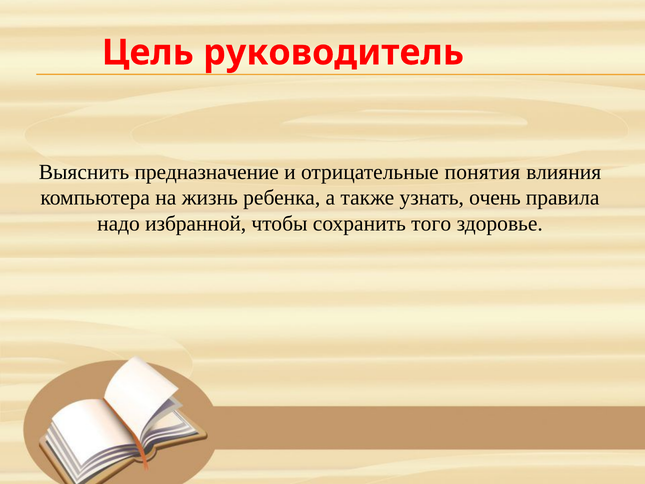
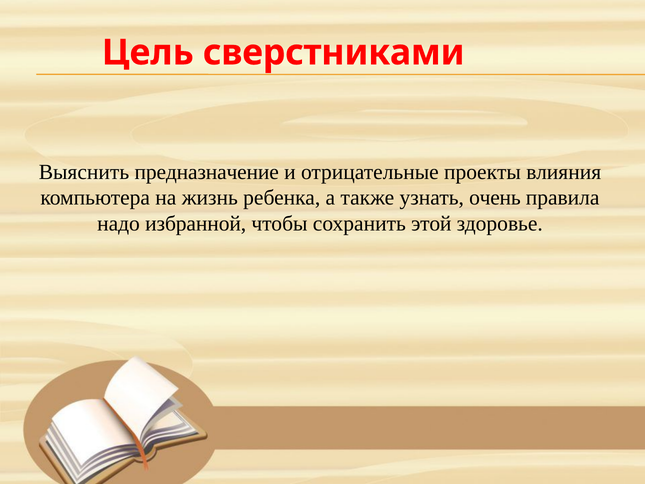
руководитель: руководитель -> сверстниками
понятия: понятия -> проекты
того: того -> этой
